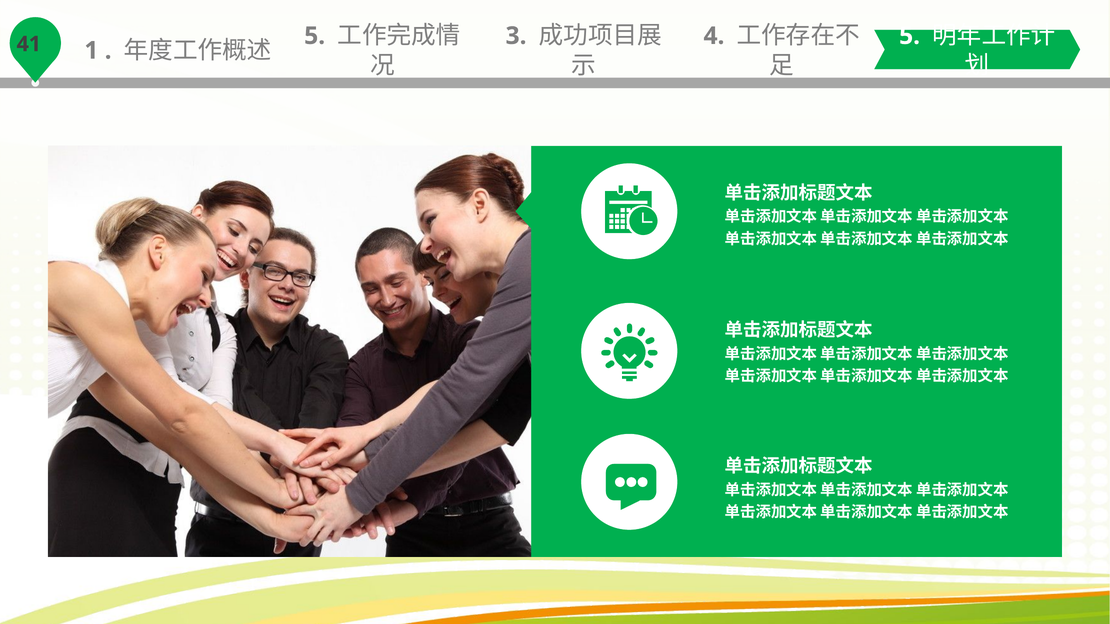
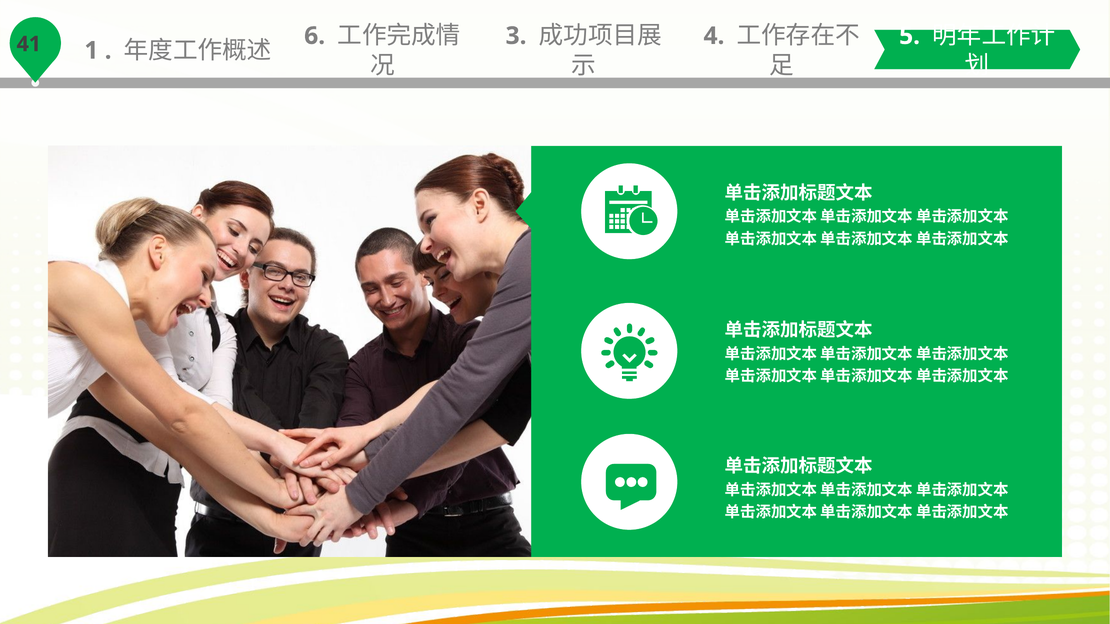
5 at (315, 36): 5 -> 6
